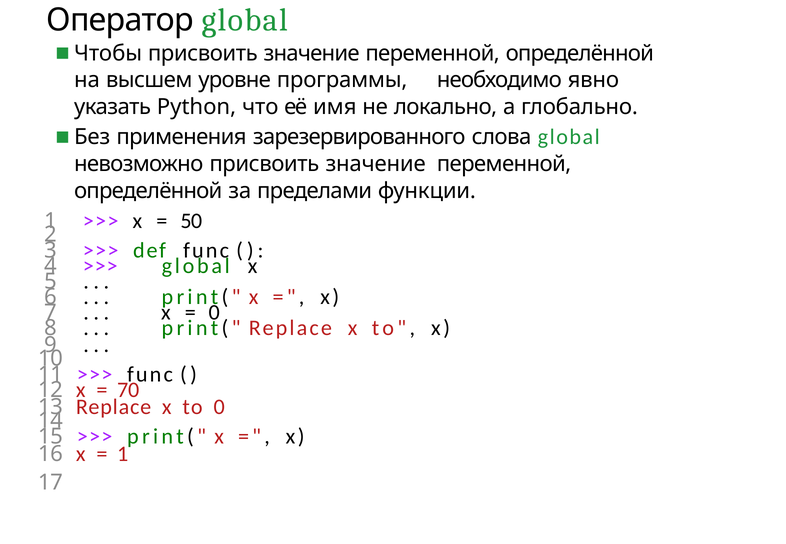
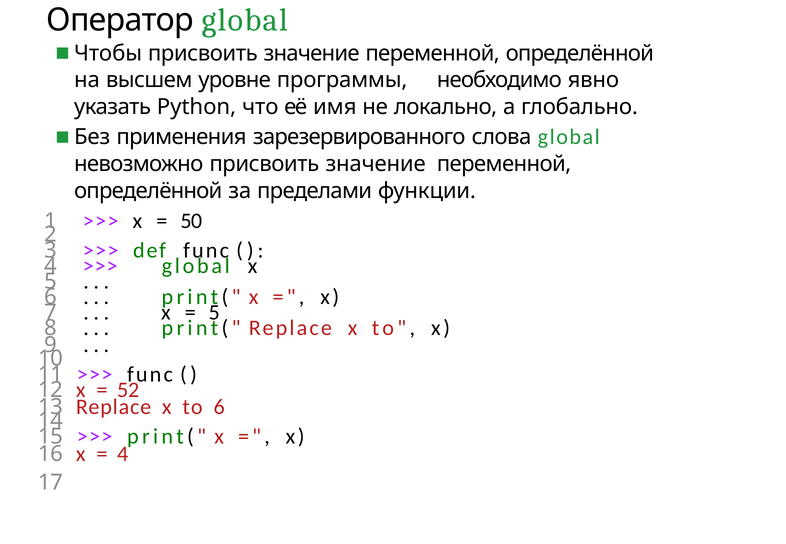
0 at (214, 313): 0 -> 5
70: 70 -> 52
to 0: 0 -> 6
1 at (123, 454): 1 -> 4
